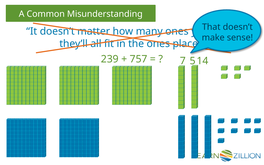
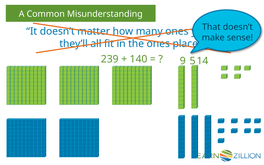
757: 757 -> 140
7: 7 -> 9
